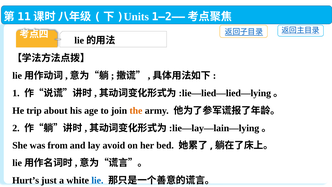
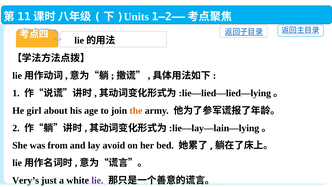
trip: trip -> girl
Hurt’s: Hurt’s -> Very’s
lie at (97, 180) colour: blue -> purple
